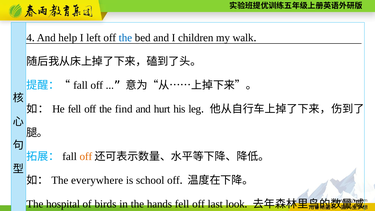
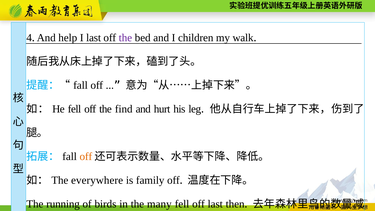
I left: left -> last
the at (125, 38) colour: blue -> purple
school: school -> family
hospital: hospital -> running
hands: hands -> many
look: look -> then
